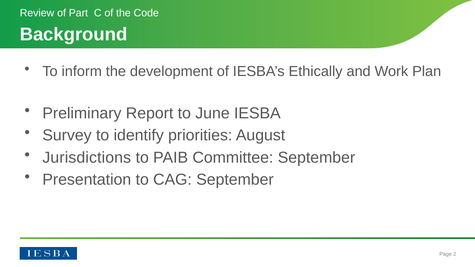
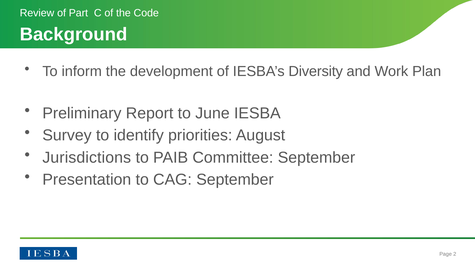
Ethically: Ethically -> Diversity
